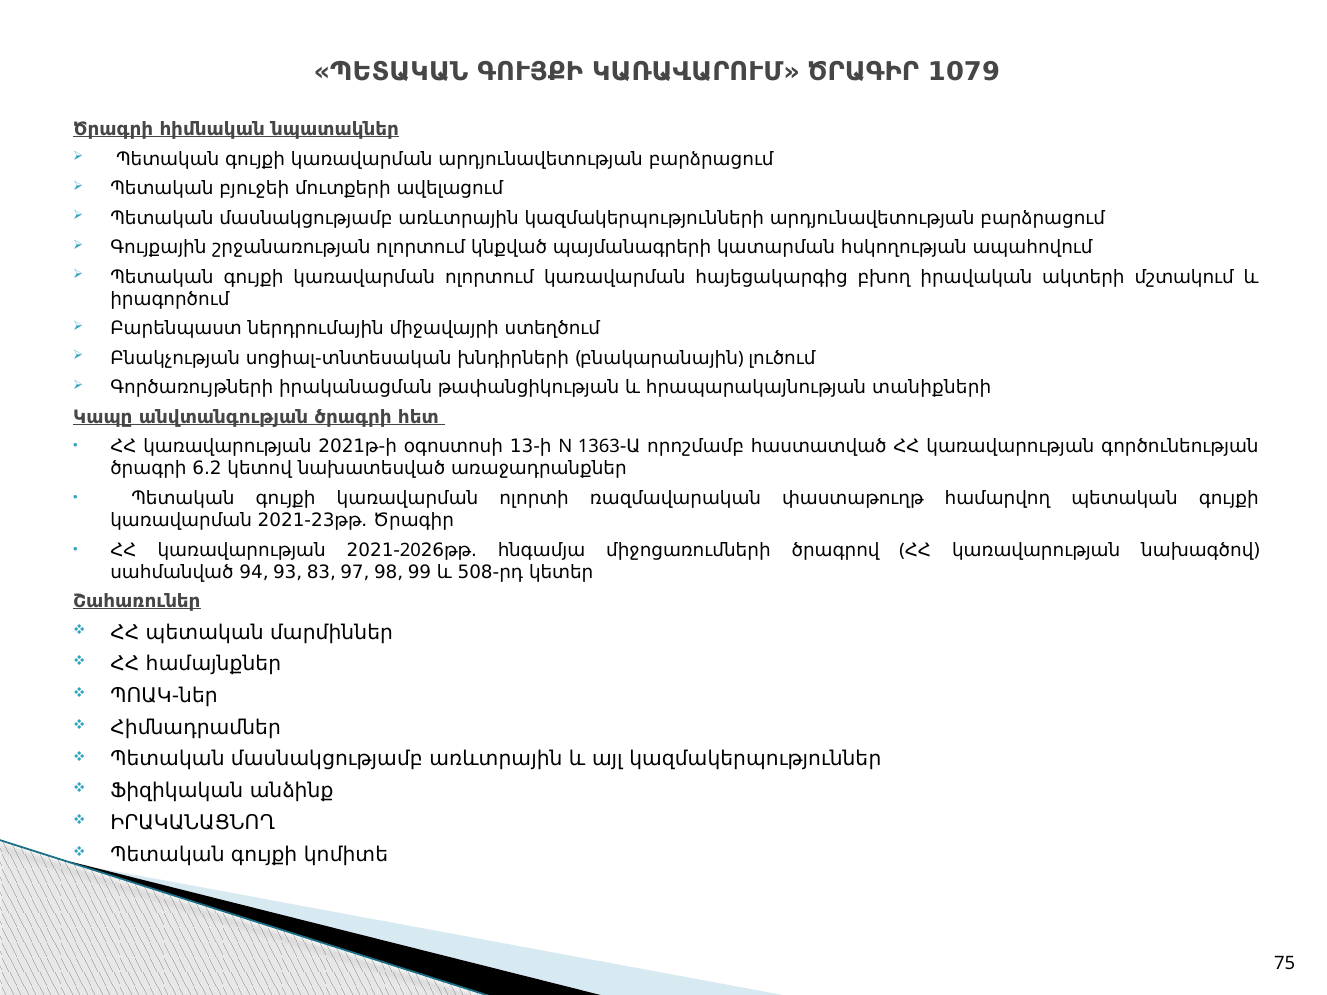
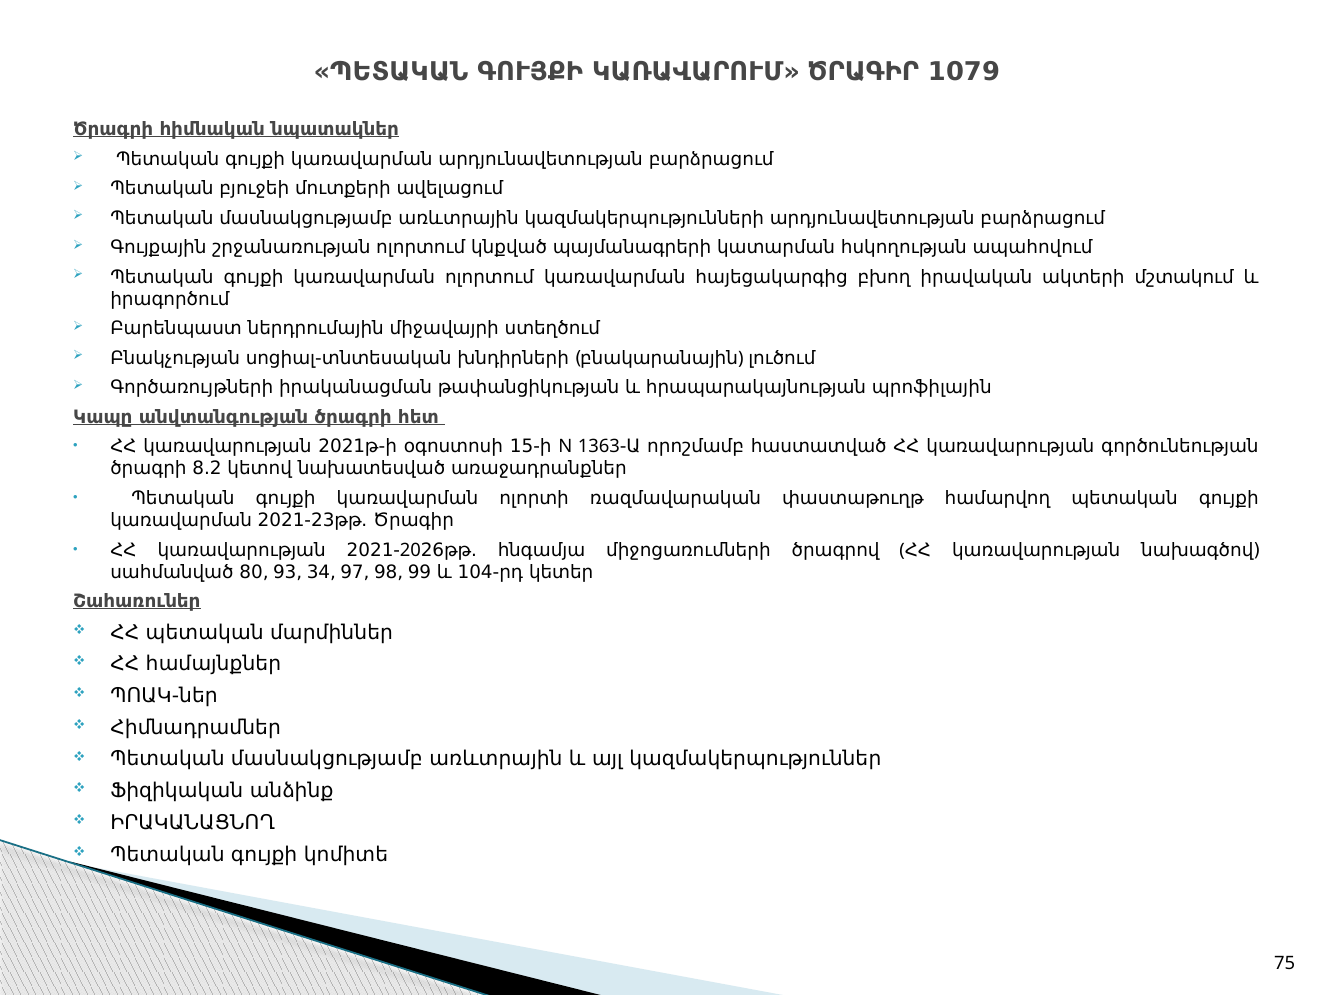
տանիքների: տանիքների -> պրոֆիլային
13-ի: 13-ի -> 15-ի
6.2: 6.2 -> 8.2
94: 94 -> 80
83: 83 -> 34
508-րդ: 508-րդ -> 104-րդ
